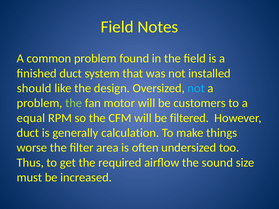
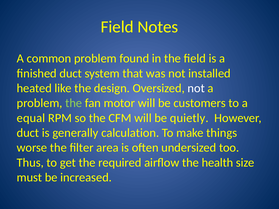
should: should -> heated
not at (196, 88) colour: light blue -> white
filtered: filtered -> quietly
sound: sound -> health
